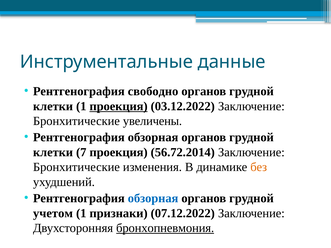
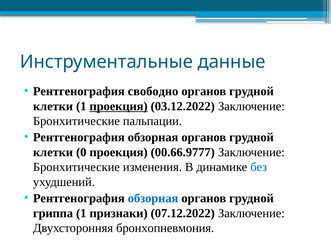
увеличены: увеличены -> пальпации
7: 7 -> 0
56.72.2014: 56.72.2014 -> 00.66.9777
без colour: orange -> blue
учетом: учетом -> гриппа
бронхопневмония underline: present -> none
